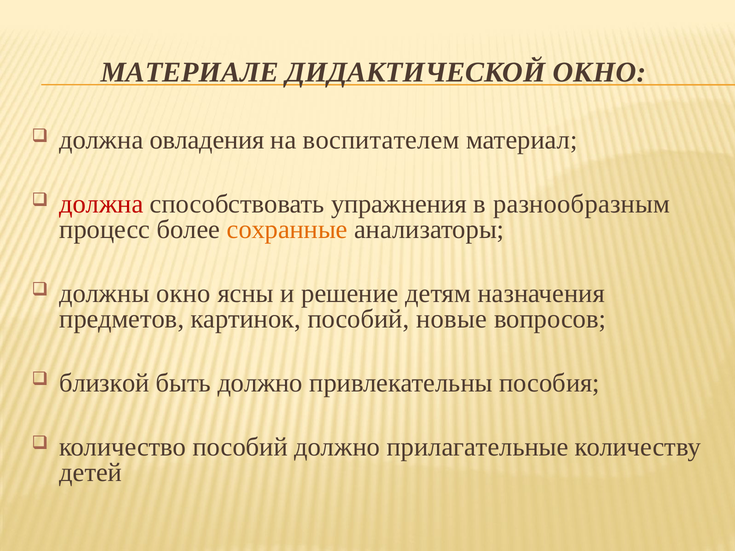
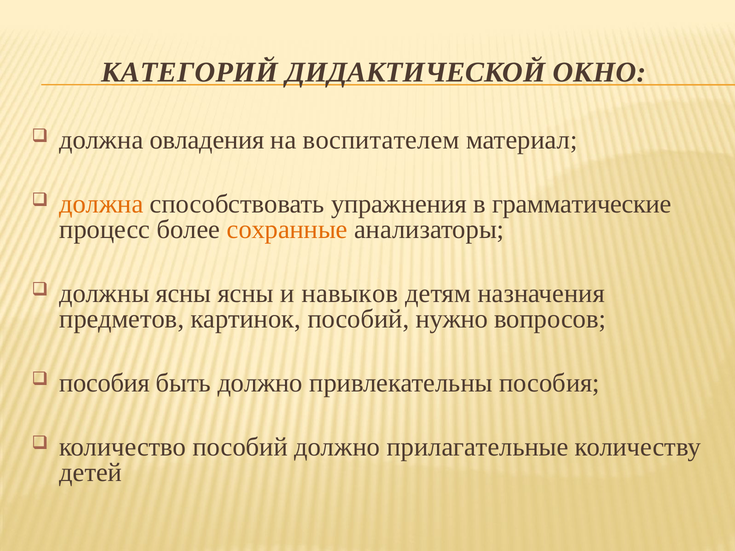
МАТЕРИАЛЕ: МАТЕРИАЛЕ -> КАТЕГОРИЙ
должна at (101, 204) colour: red -> orange
разнообразным: разнообразным -> грамматические
должны окно: окно -> ясны
решение: решение -> навыков
новые: новые -> нужно
близкой at (104, 383): близкой -> пособия
